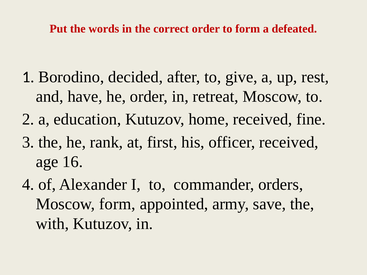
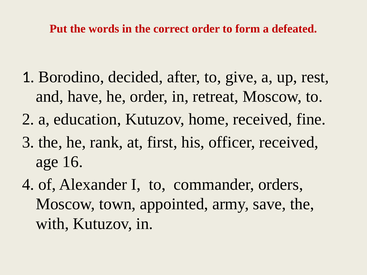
Moscow form: form -> town
